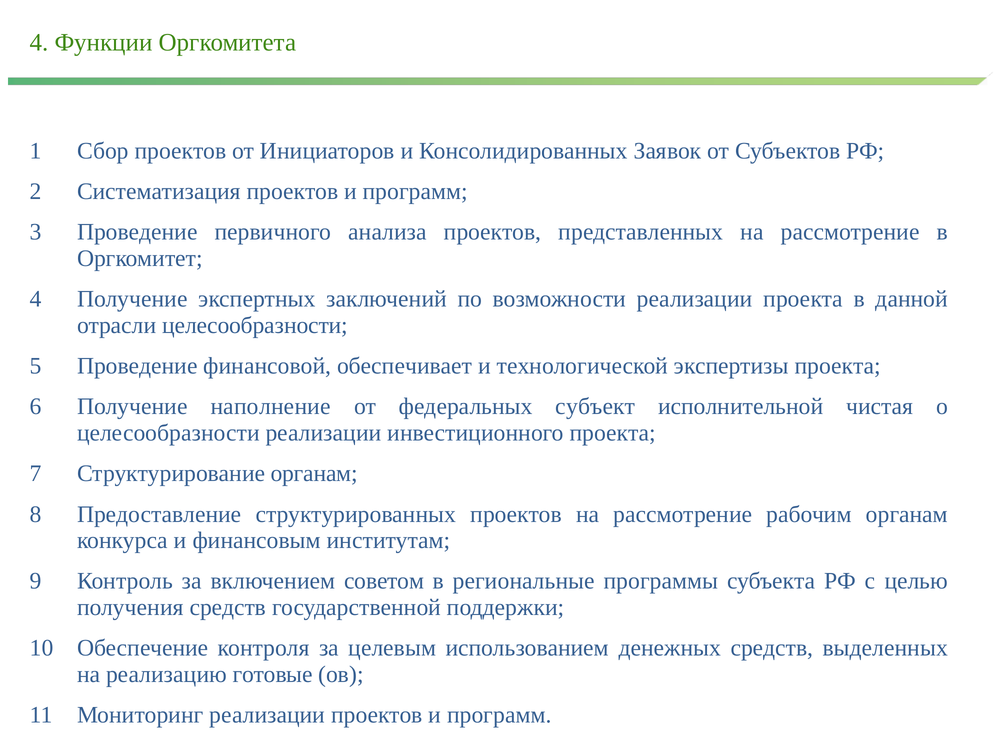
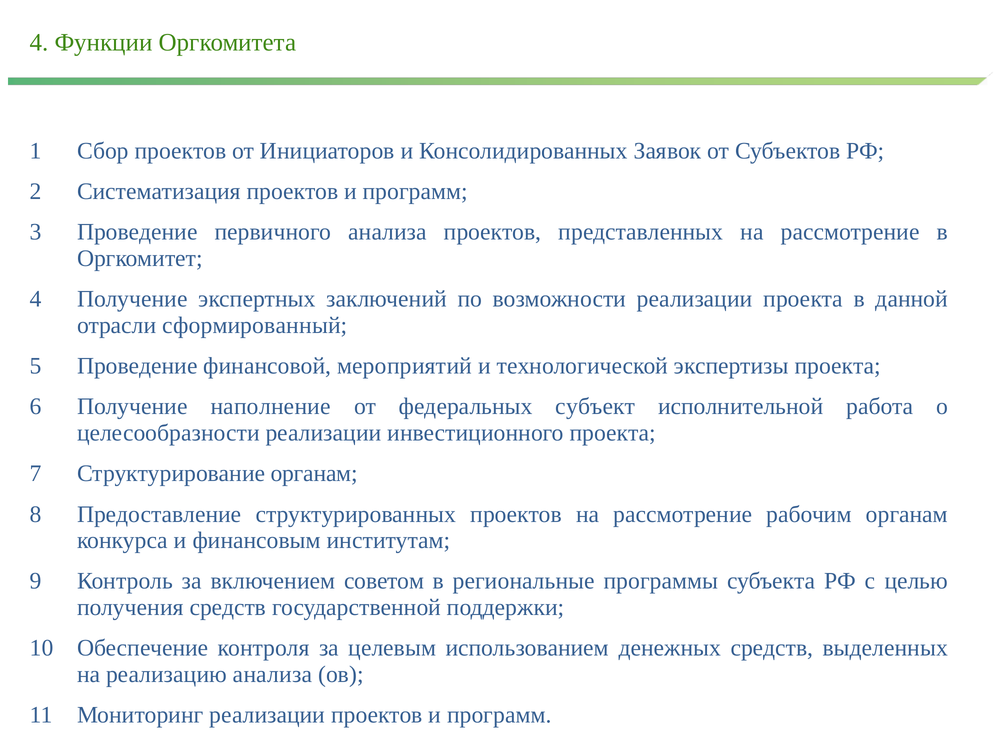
отрасли целесообразности: целесообразности -> сформированный
обеспечивает: обеспечивает -> мероприятий
чистая: чистая -> работа
реализацию готовые: готовые -> анализа
